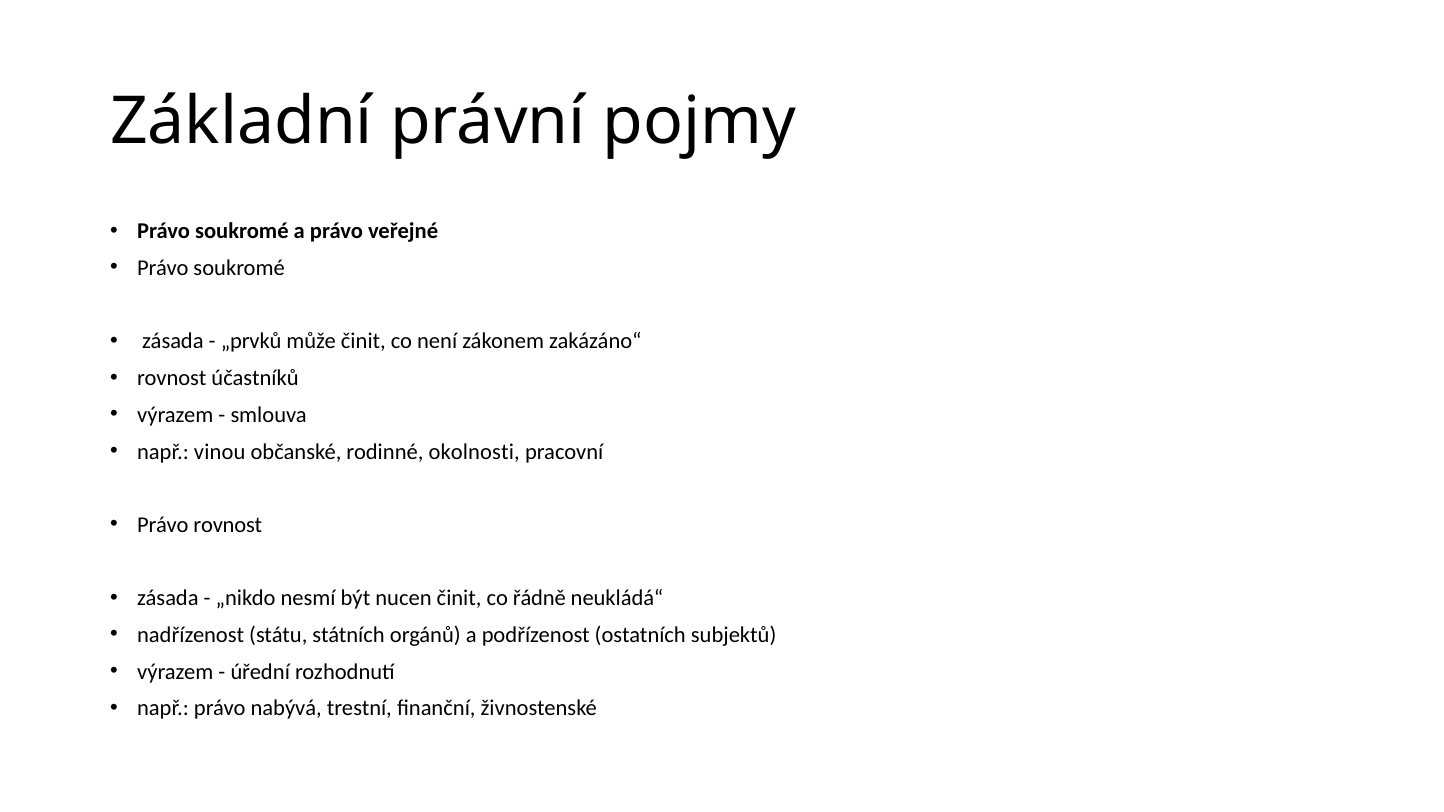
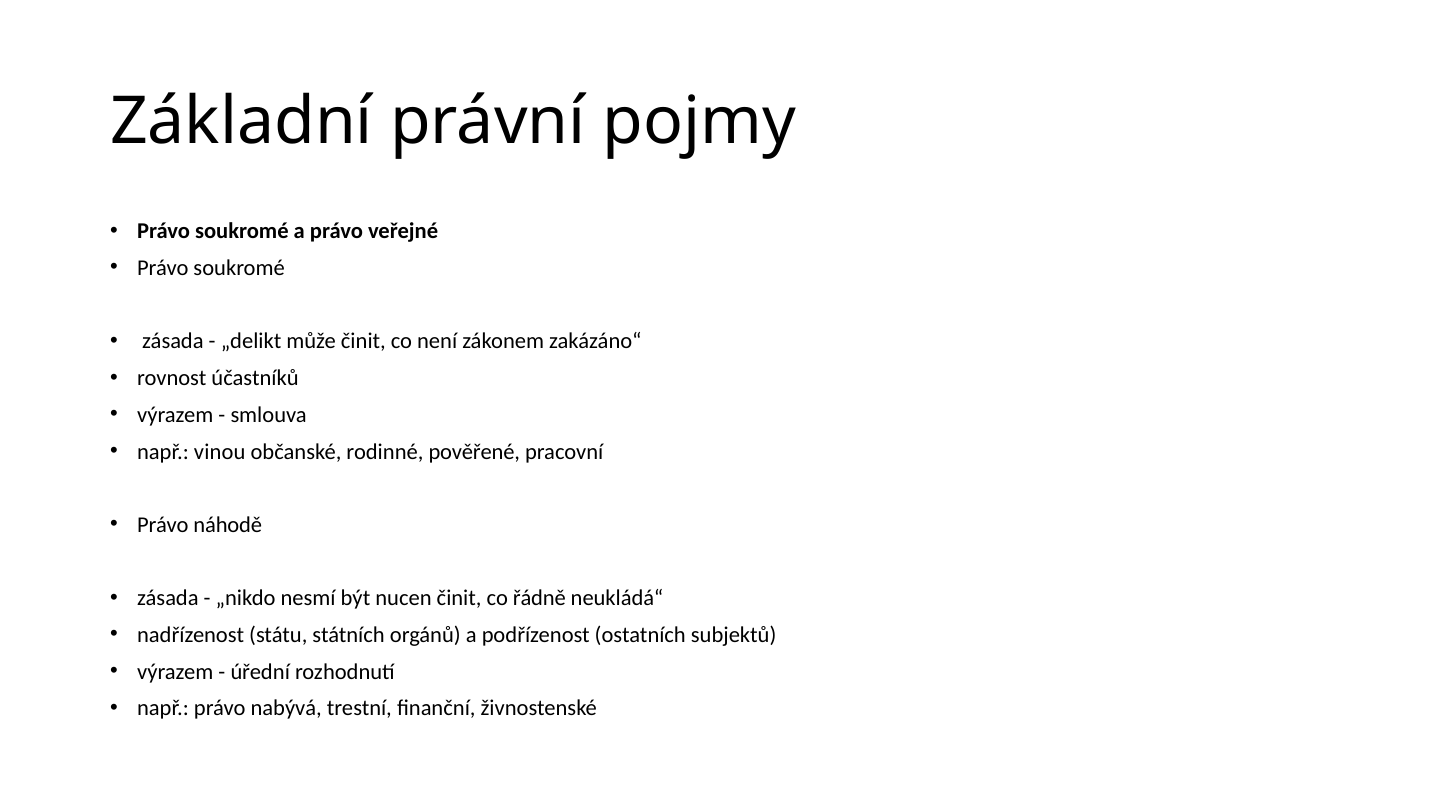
„prvků: „prvků -> „delikt
okolnosti: okolnosti -> pověřené
Právo rovnost: rovnost -> náhodě
